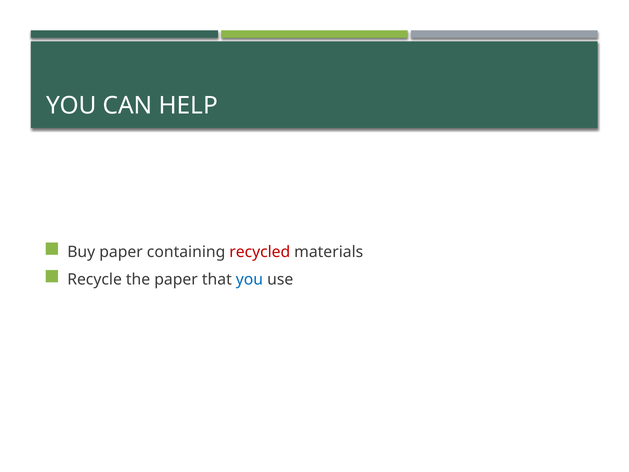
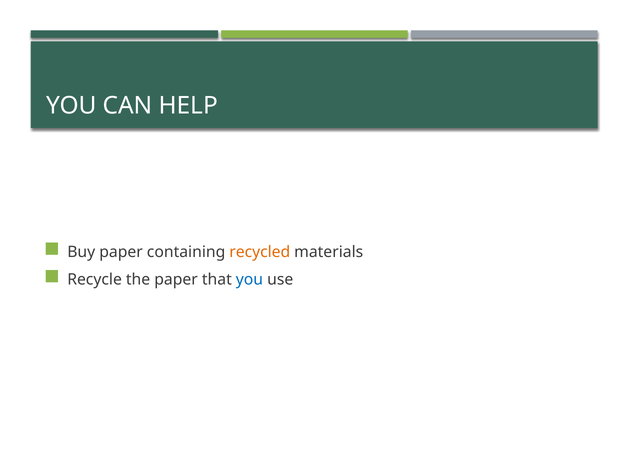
recycled colour: red -> orange
